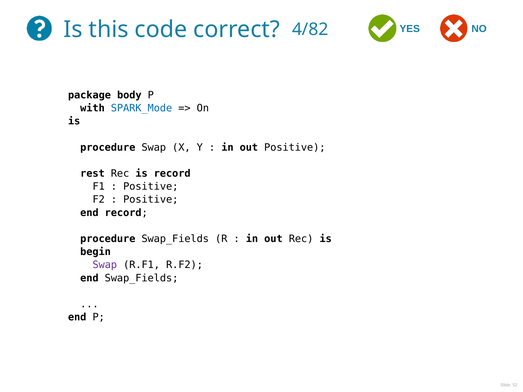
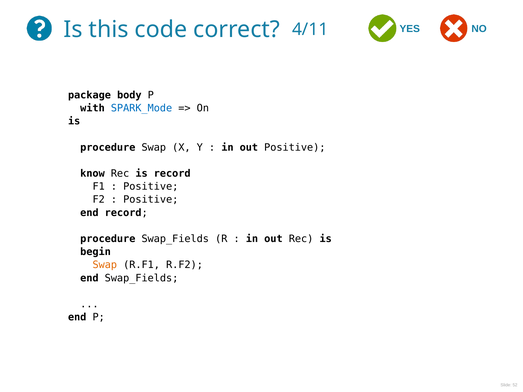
4/82: 4/82 -> 4/11
rest: rest -> know
Swap at (105, 265) colour: purple -> orange
